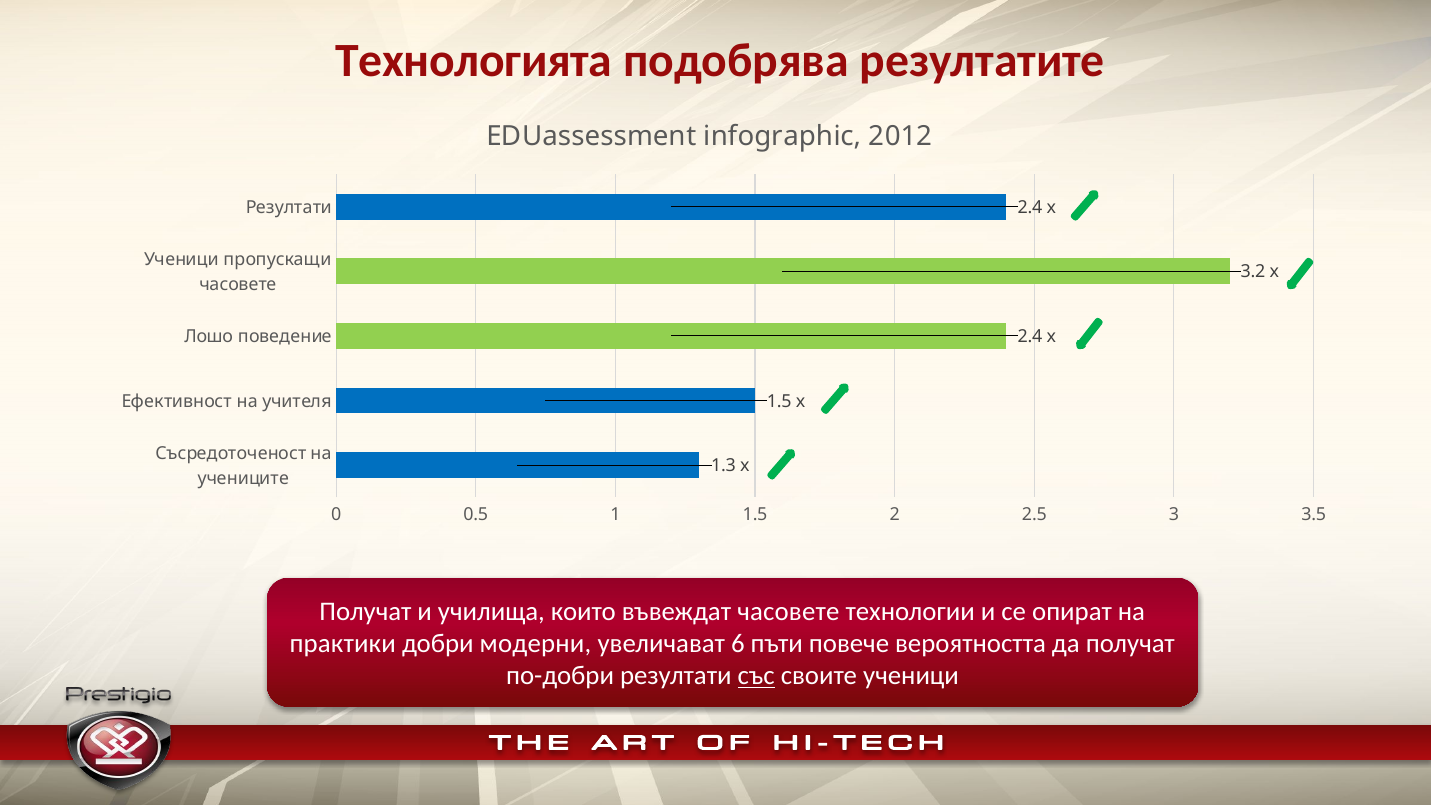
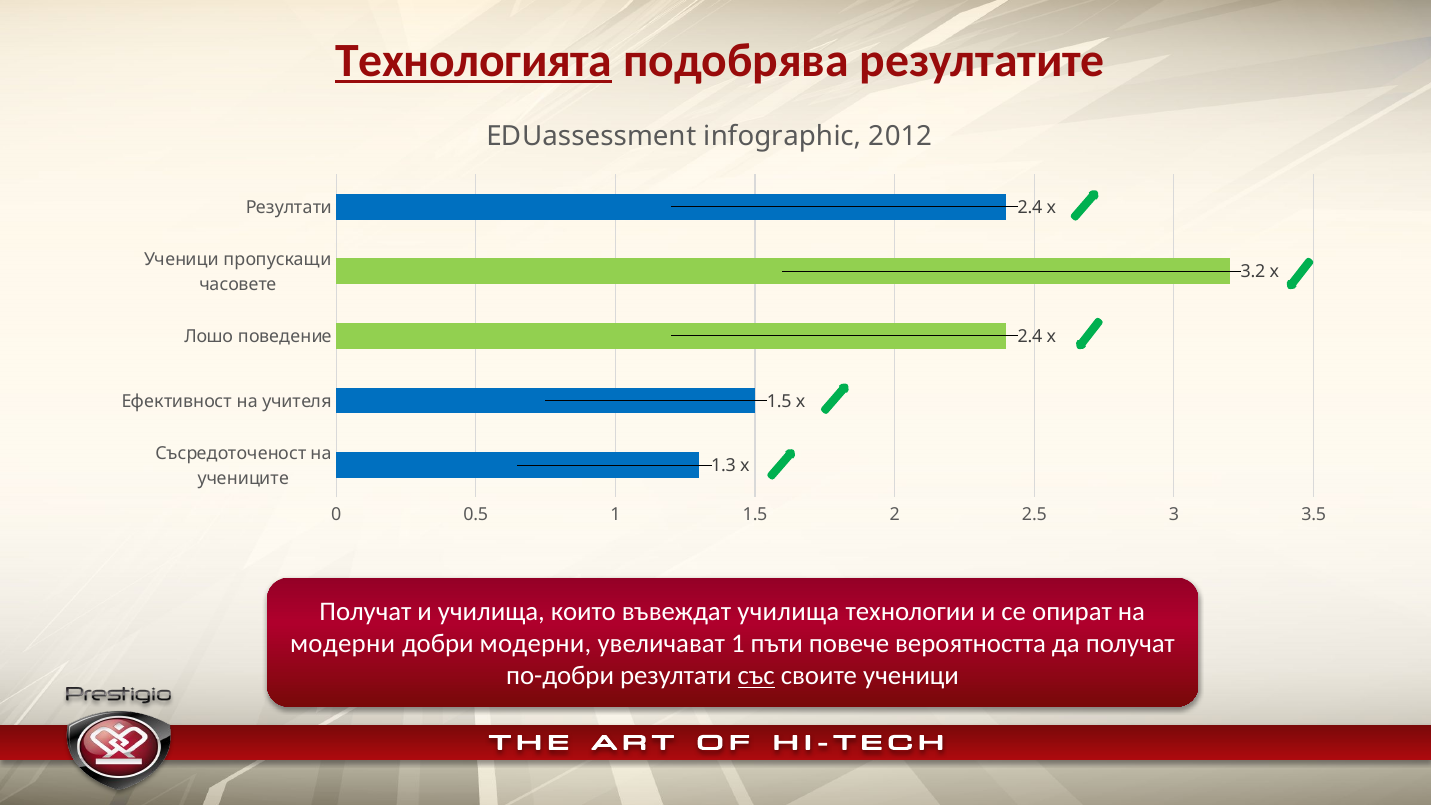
Технологията underline: none -> present
въвеждат часовете: часовете -> училища
практики at (343, 644): практики -> модерни
увеличават 6: 6 -> 1
